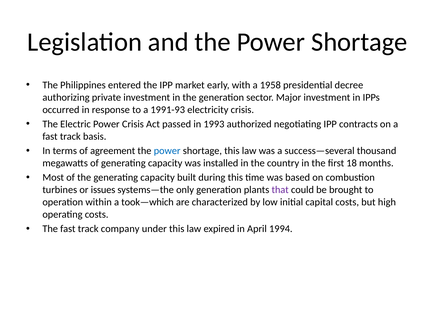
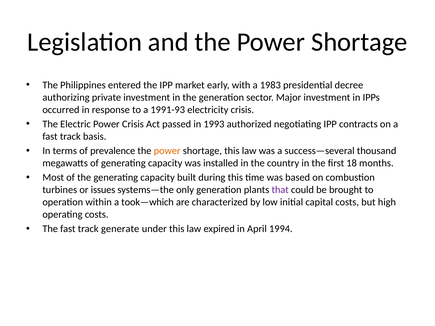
1958: 1958 -> 1983
agreement: agreement -> prevalence
power at (167, 151) colour: blue -> orange
company: company -> generate
